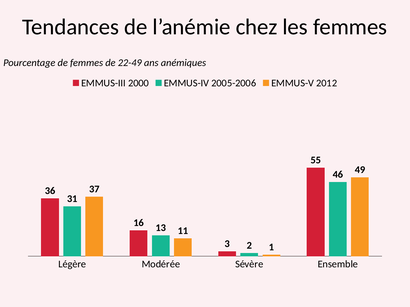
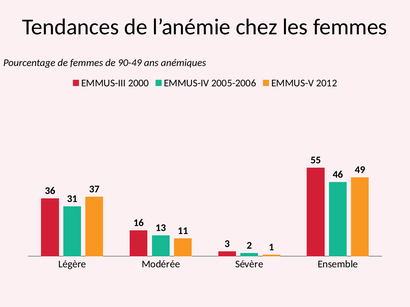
22-49: 22-49 -> 90-49
